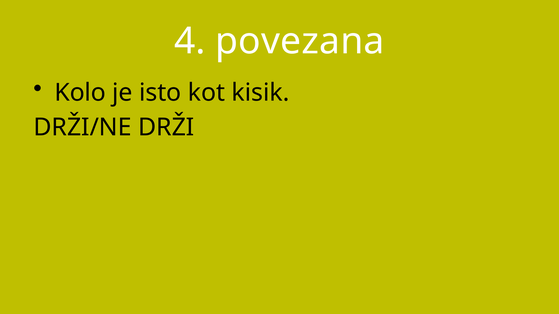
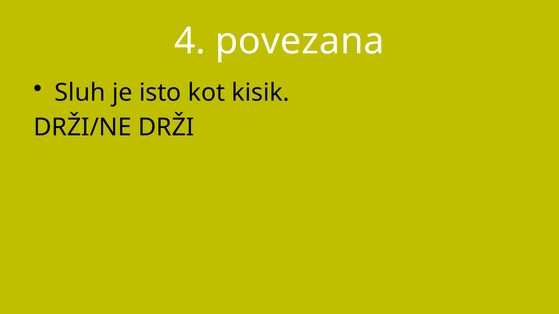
Kolo: Kolo -> Sluh
